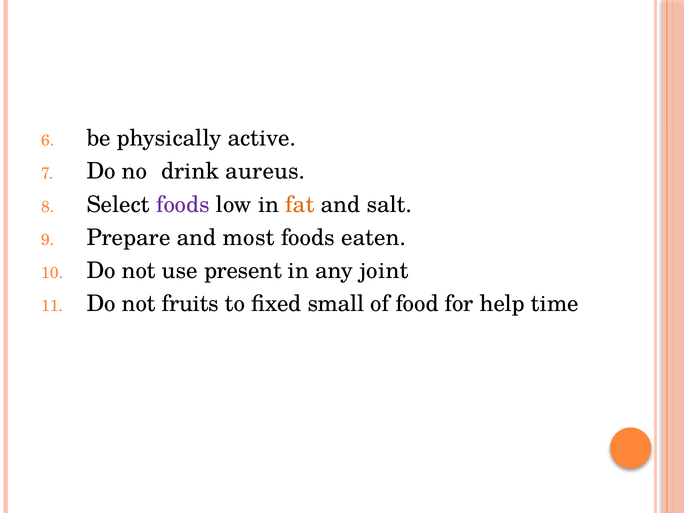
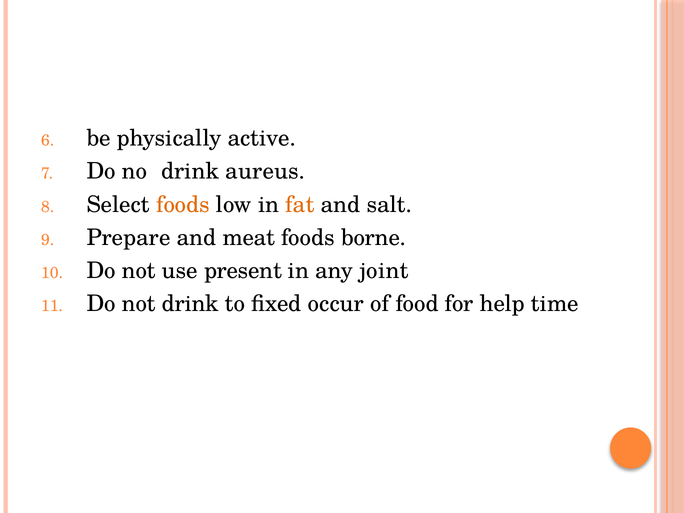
foods at (183, 204) colour: purple -> orange
most: most -> meat
eaten: eaten -> borne
not fruits: fruits -> drink
small: small -> occur
